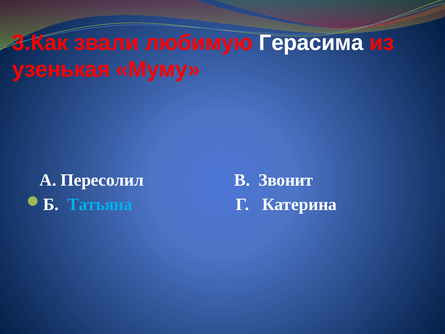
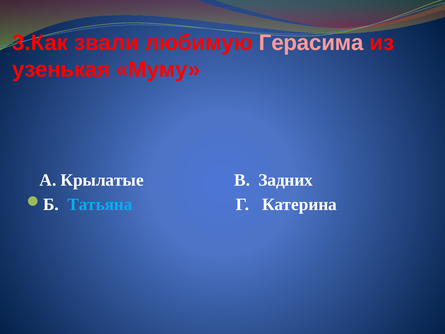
Герасима colour: white -> pink
Пересолил: Пересолил -> Крылатые
Звонит: Звонит -> Задних
